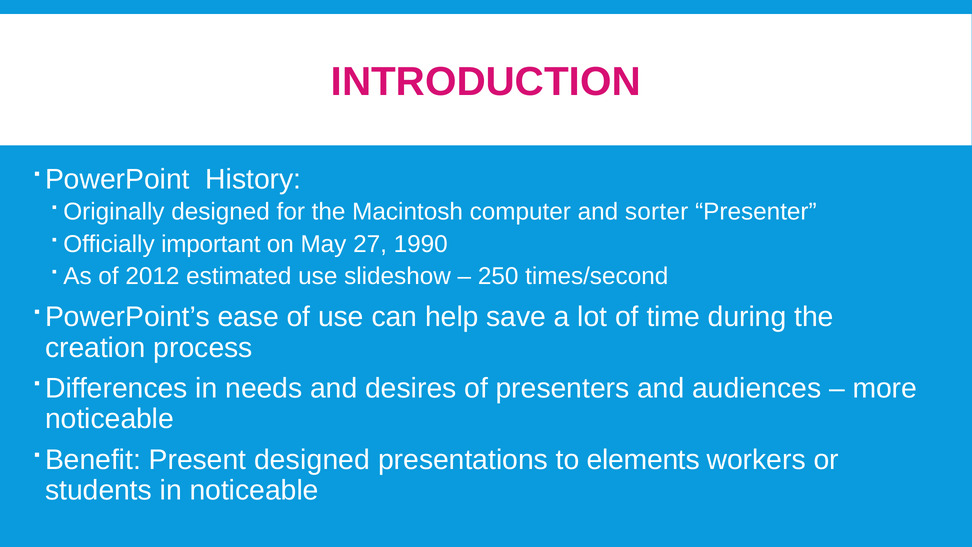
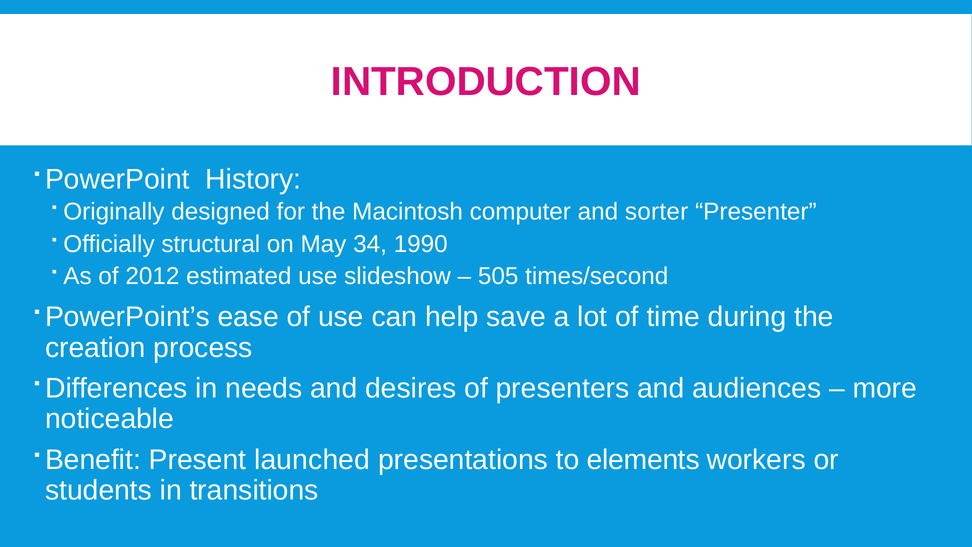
important: important -> structural
27: 27 -> 34
250: 250 -> 505
Present designed: designed -> launched
in noticeable: noticeable -> transitions
